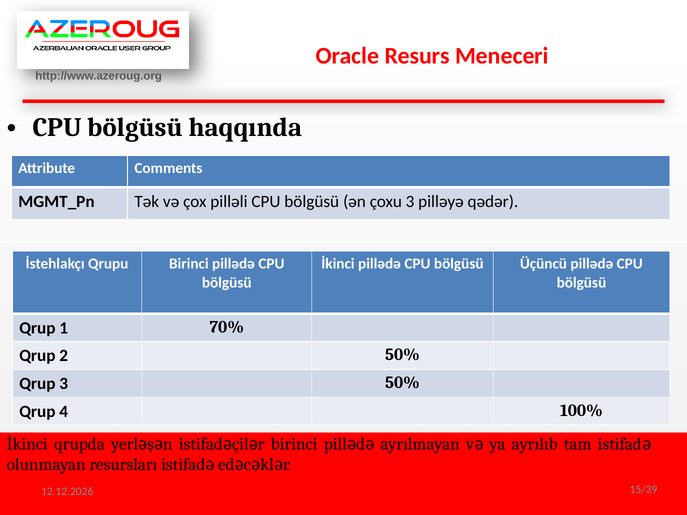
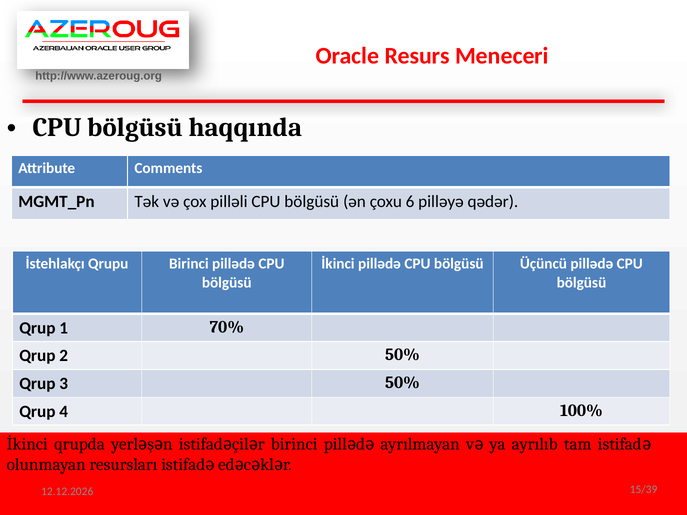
çoxu 3: 3 -> 6
